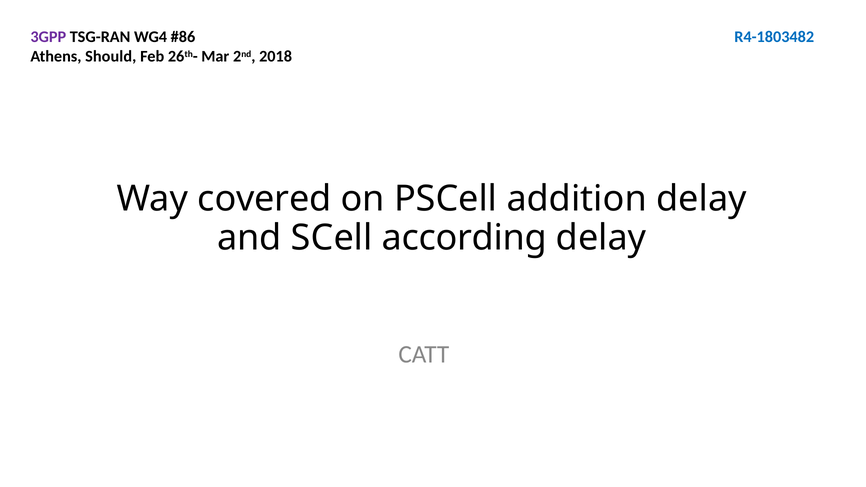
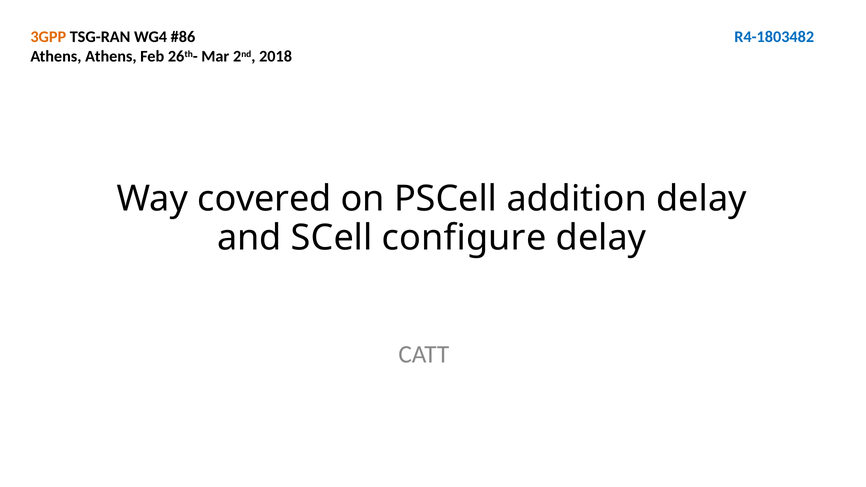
3GPP colour: purple -> orange
Athens Should: Should -> Athens
according: according -> configure
